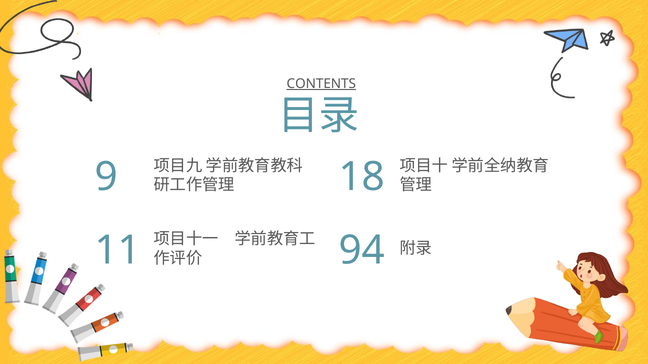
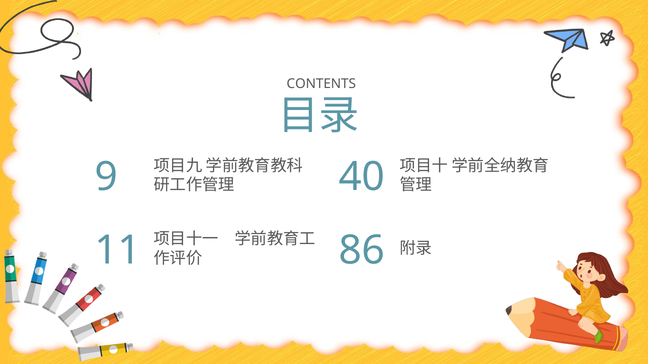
CONTENTS underline: present -> none
18: 18 -> 40
94: 94 -> 86
